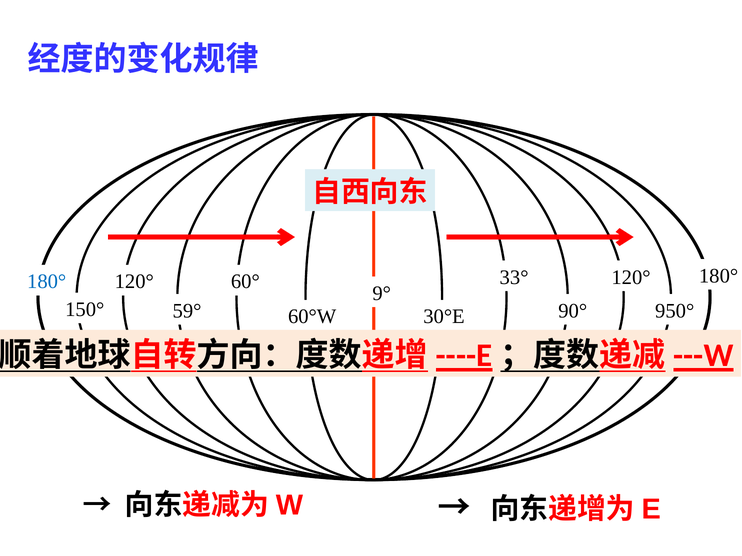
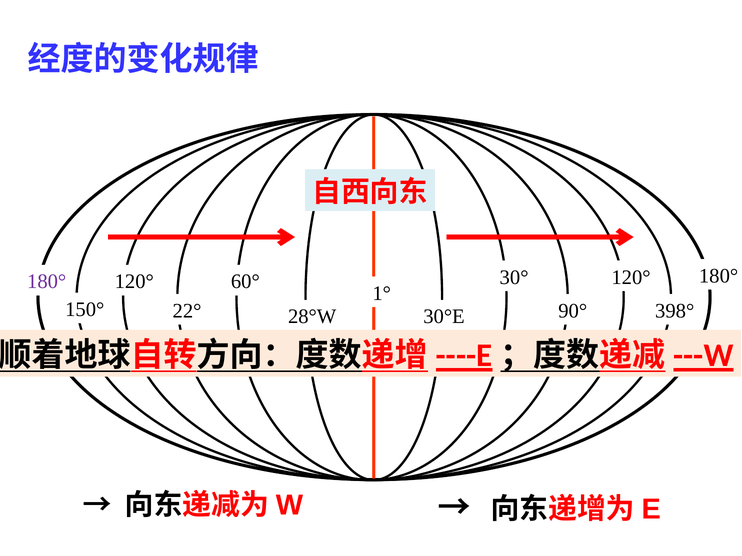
33°: 33° -> 30°
180° at (47, 282) colour: blue -> purple
9°: 9° -> 1°
59°: 59° -> 22°
950°: 950° -> 398°
60°W: 60°W -> 28°W
